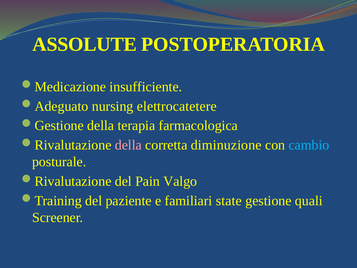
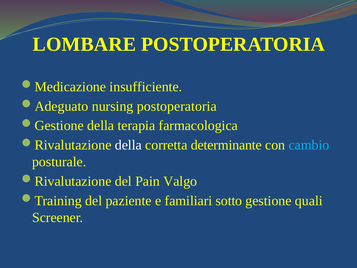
ASSOLUTE: ASSOLUTE -> LOMBARE
nursing elettrocatetere: elettrocatetere -> postoperatoria
della at (128, 145) colour: pink -> white
diminuzione: diminuzione -> determinante
state: state -> sotto
